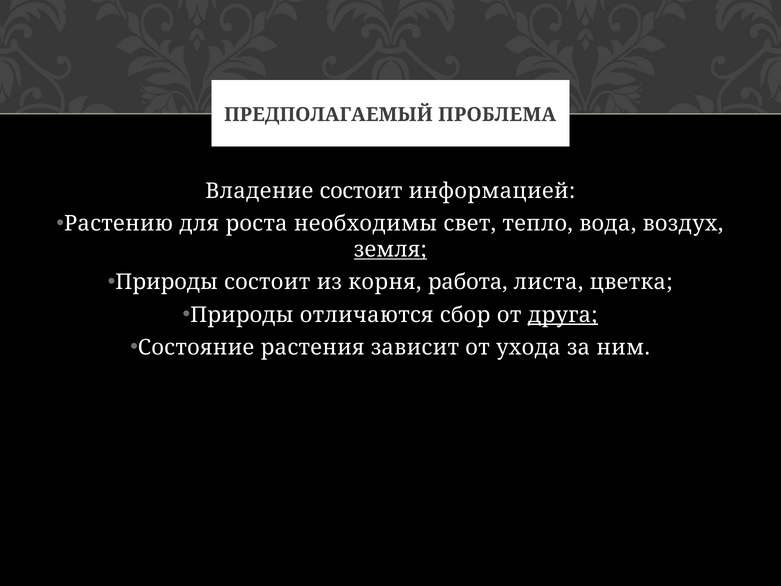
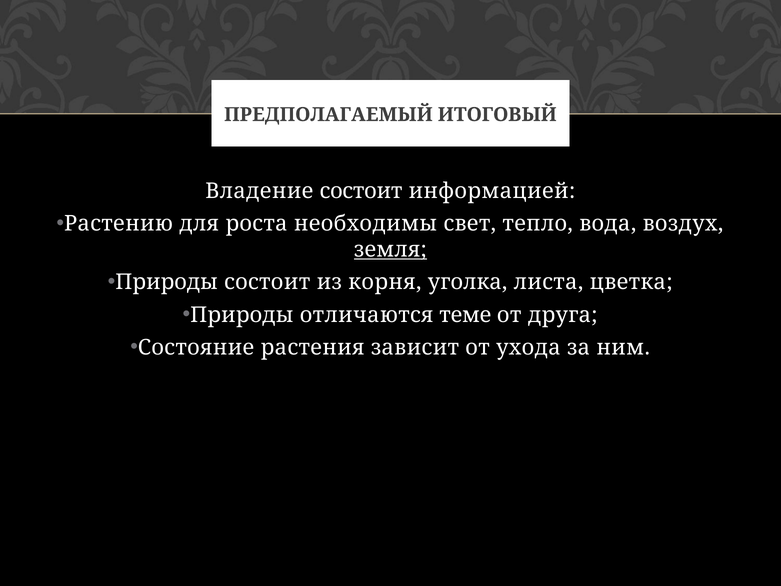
ПРОБЛЕМА: ПРОБЛЕМА -> ИТОГОВЫЙ
работа: работа -> уголка
сбор: сбор -> теме
друга underline: present -> none
